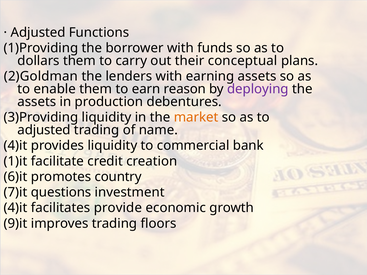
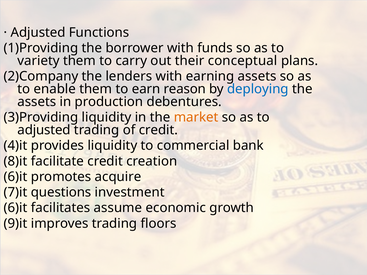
dollars: dollars -> variety
2)Goldman: 2)Goldman -> 2)Company
deploying colour: purple -> blue
of name: name -> credit
1)it: 1)it -> 8)it
country: country -> acquire
4)it at (16, 208): 4)it -> 6)it
provide: provide -> assume
